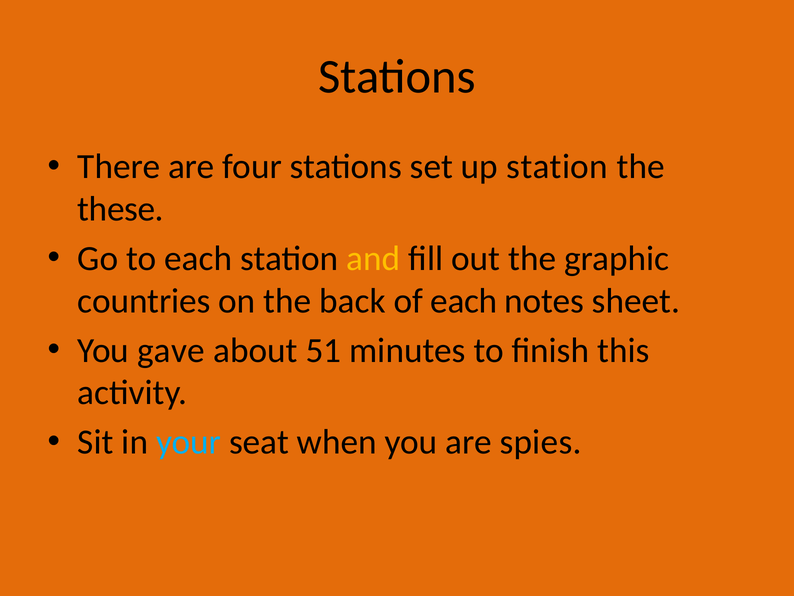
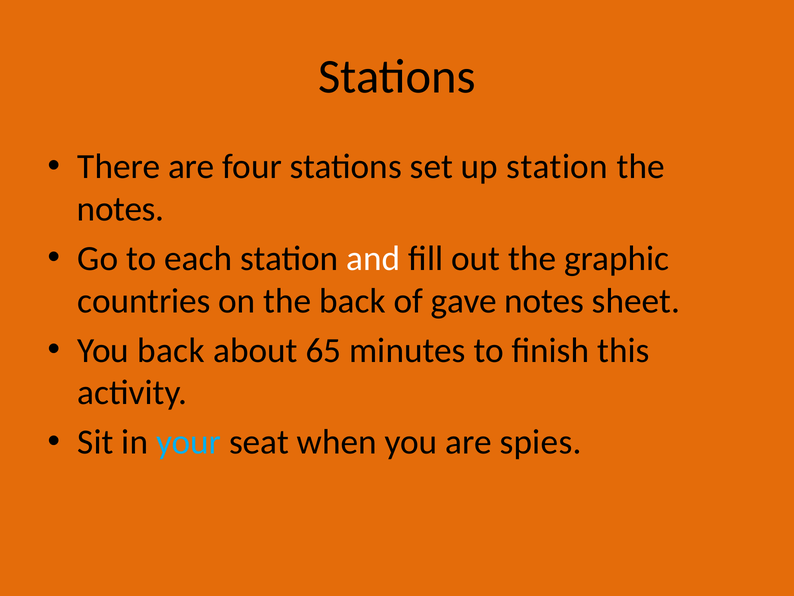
these at (121, 209): these -> notes
and colour: yellow -> white
of each: each -> gave
You gave: gave -> back
51: 51 -> 65
